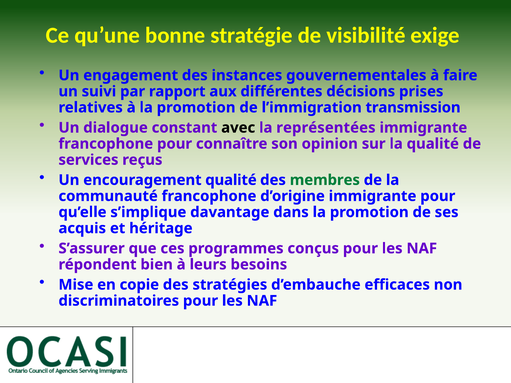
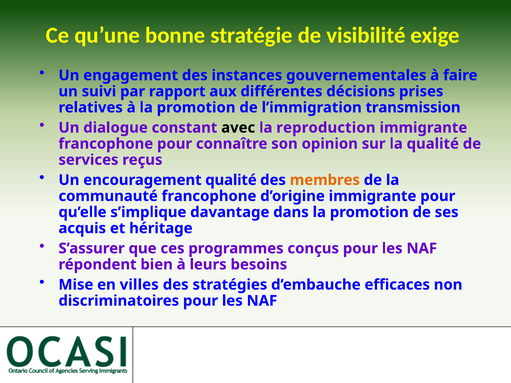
représentées: représentées -> reproduction
membres colour: green -> orange
copie: copie -> villes
